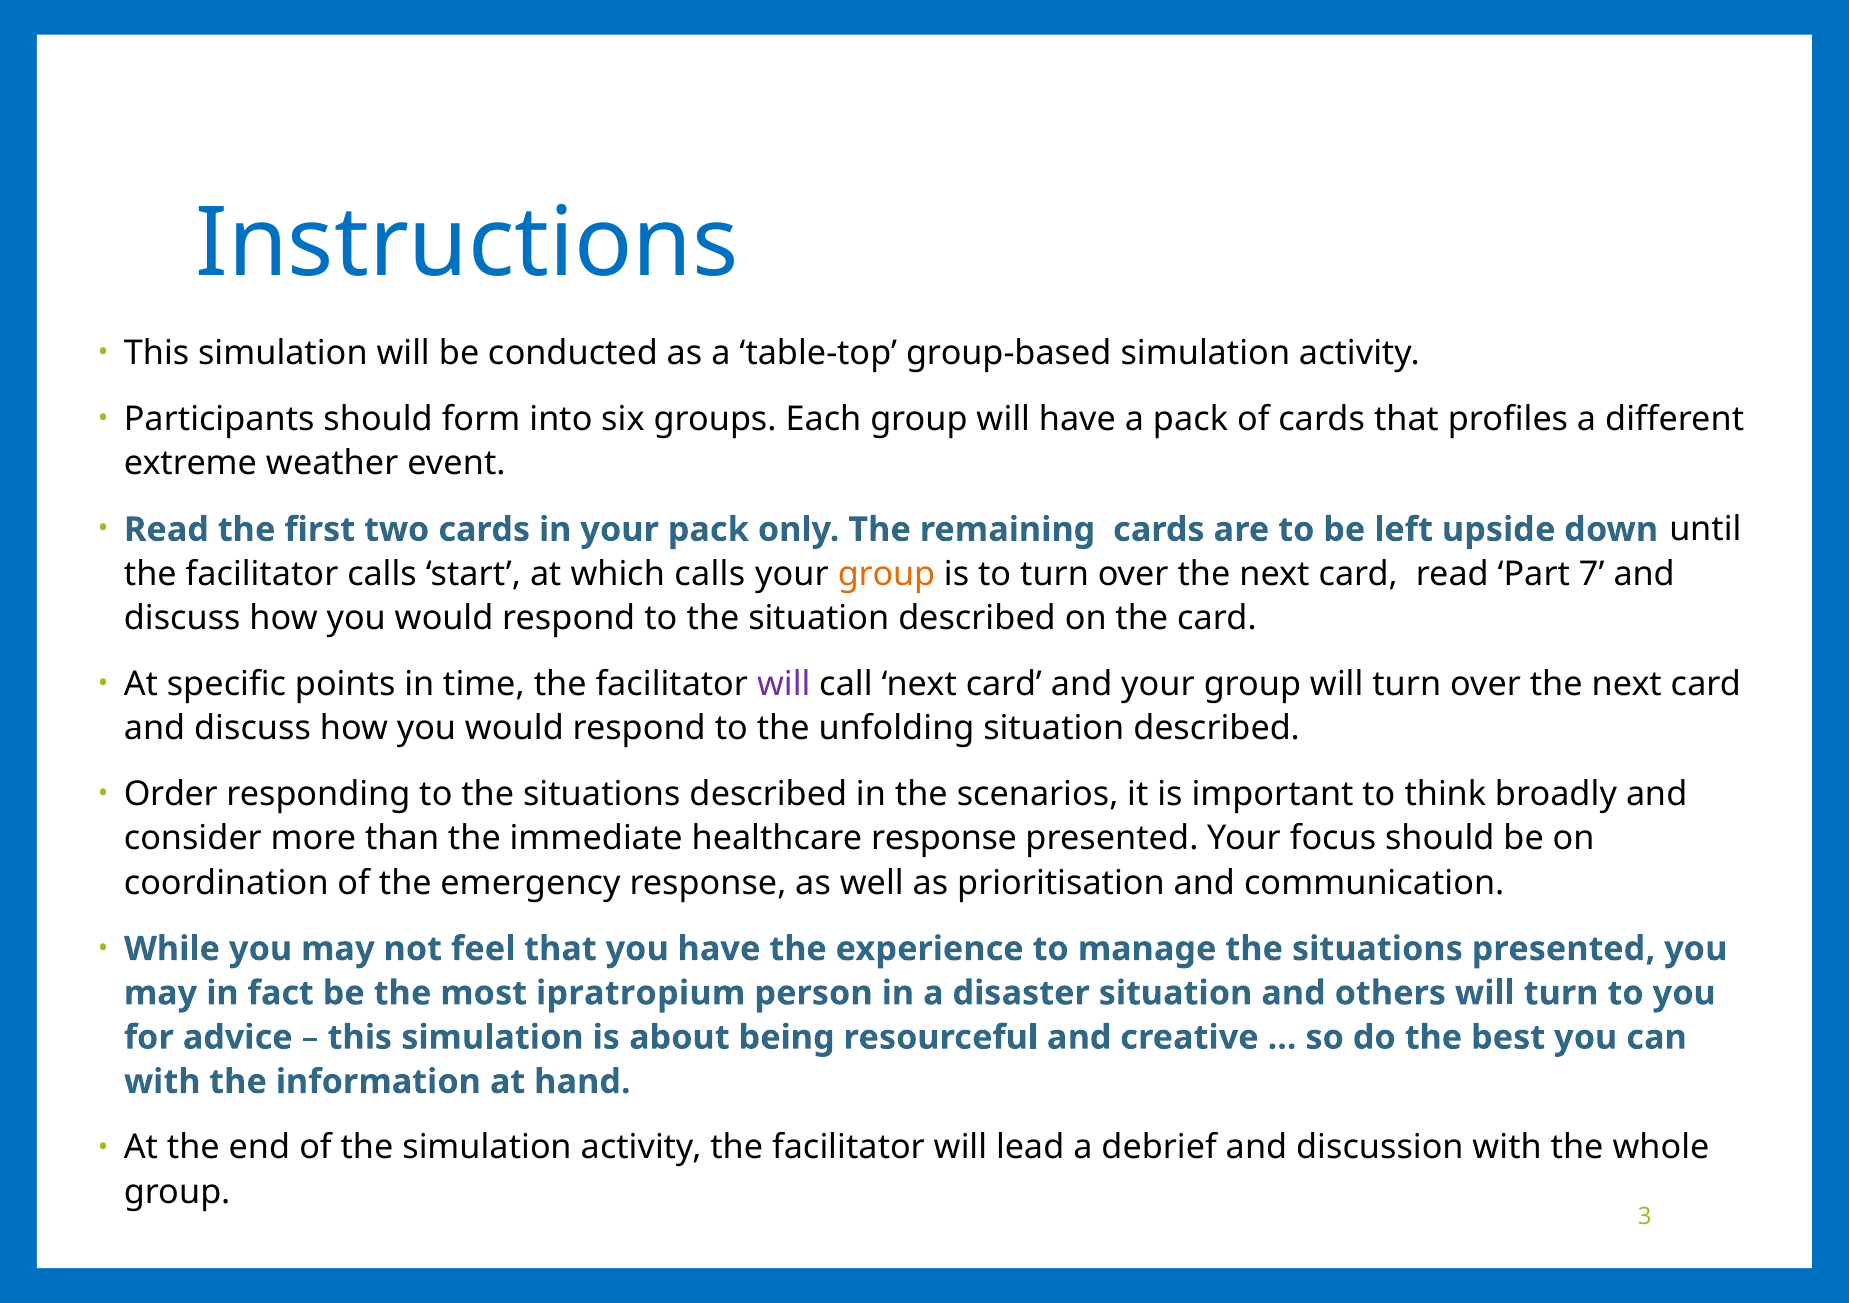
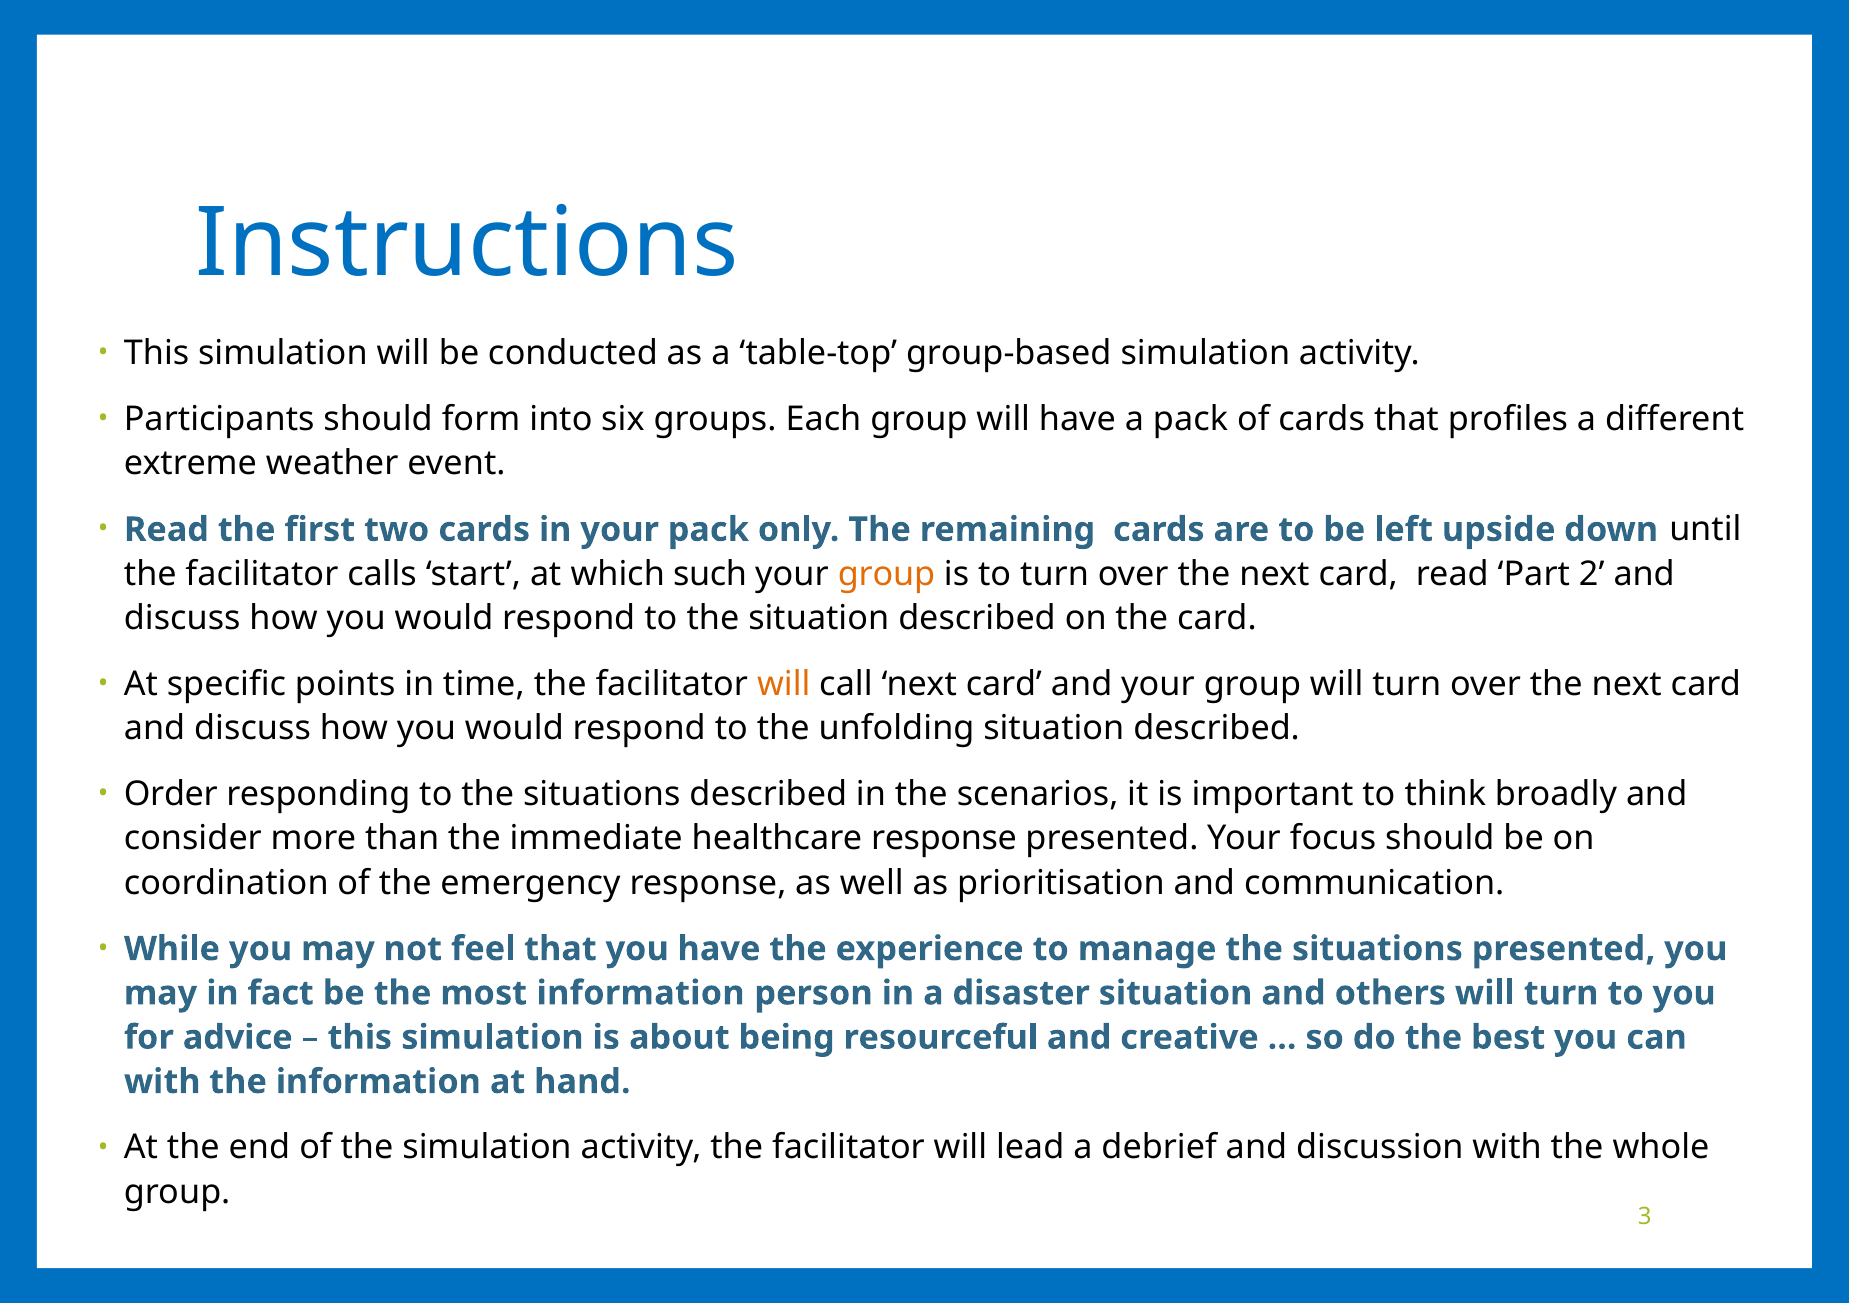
which calls: calls -> such
7: 7 -> 2
will at (784, 684) colour: purple -> orange
most ipratropium: ipratropium -> information
